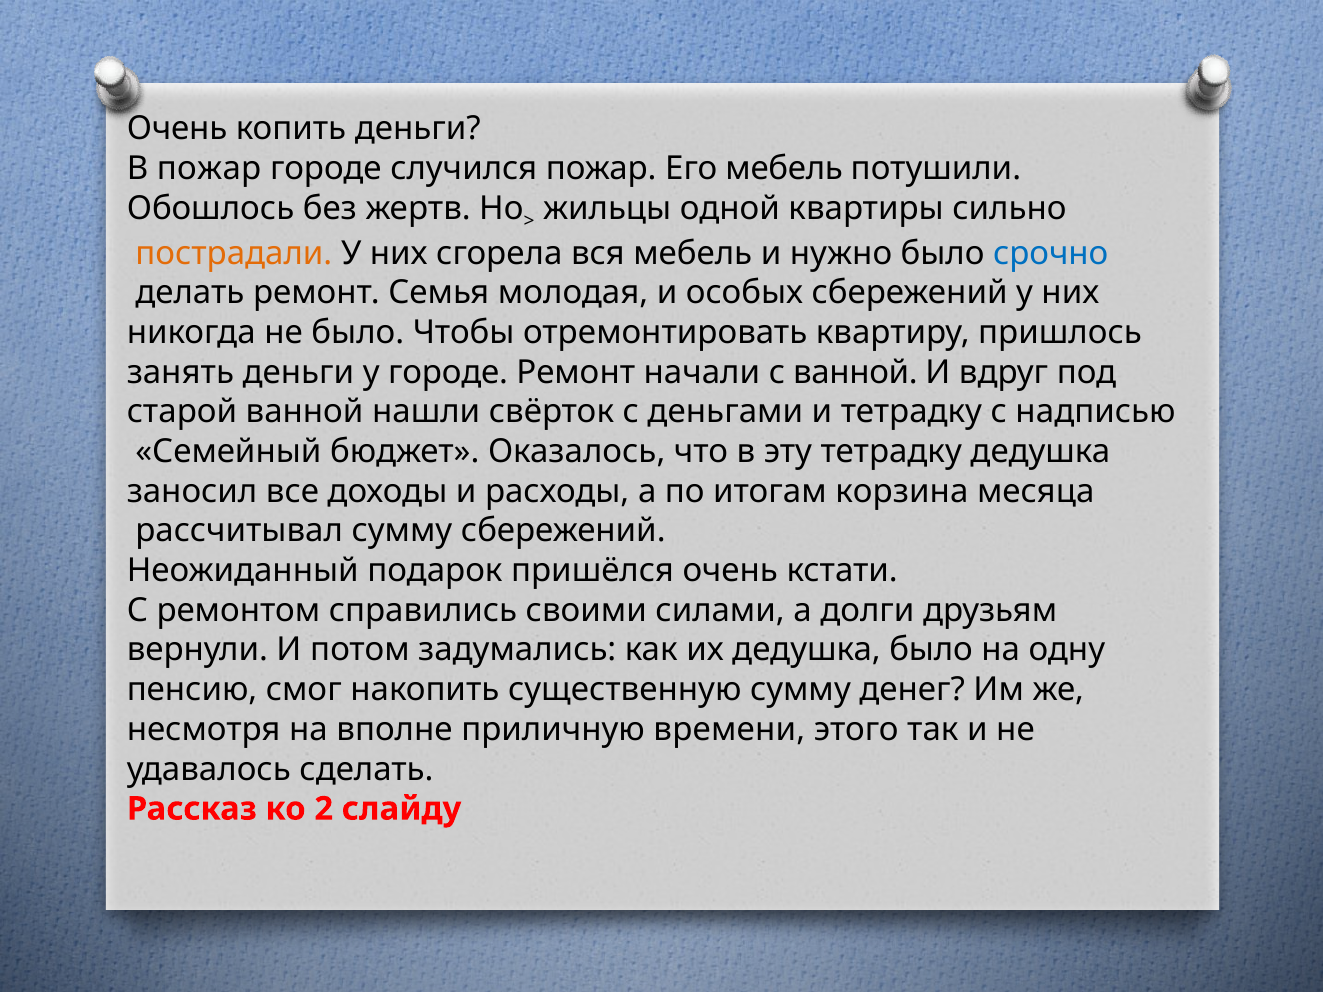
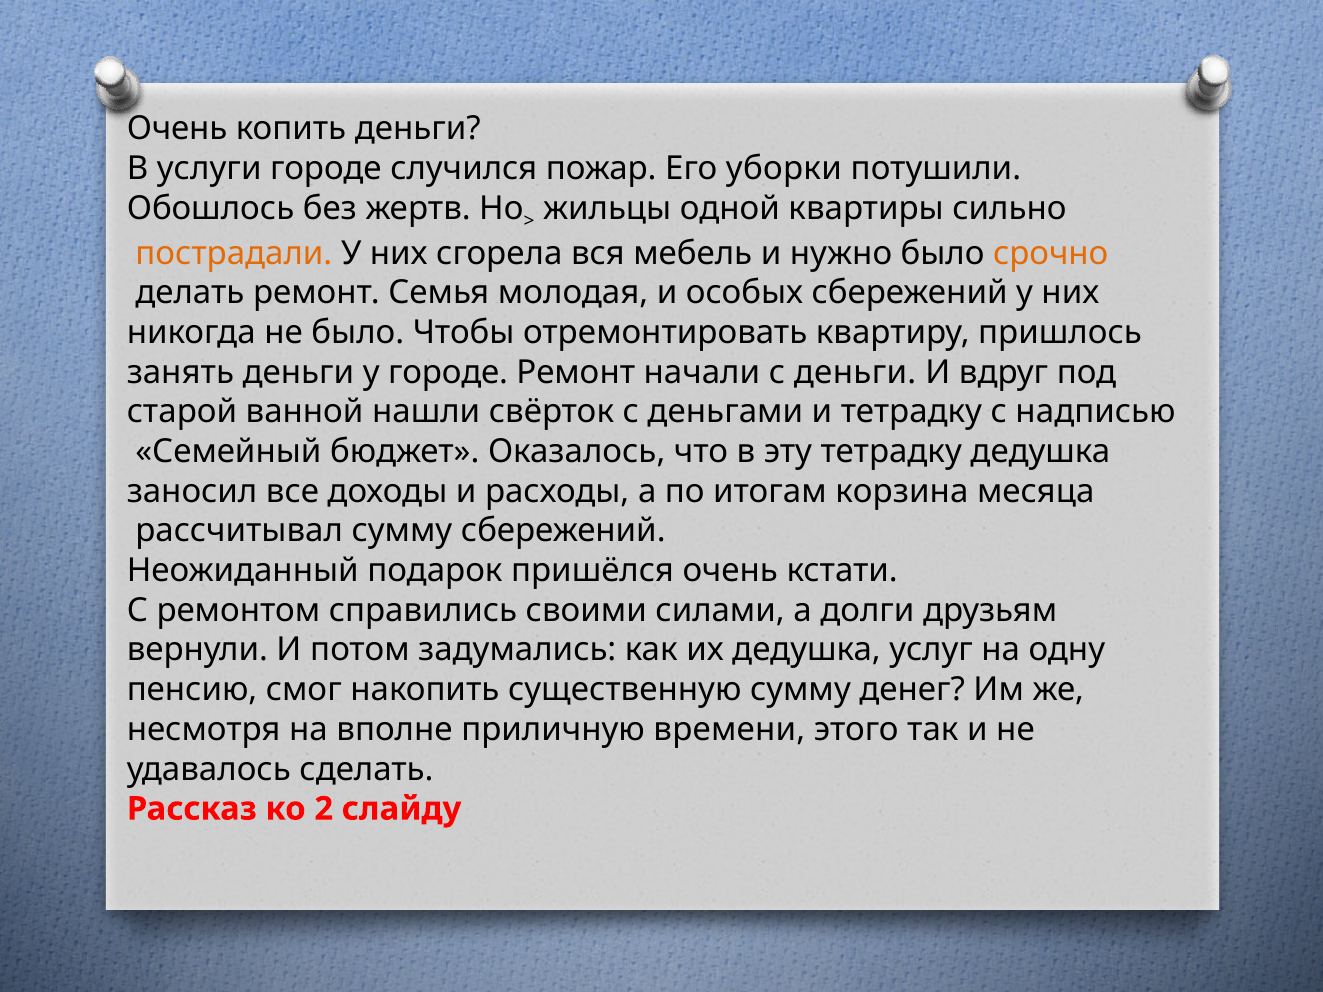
В пожар: пожар -> услуги
Его мебель: мебель -> уборки
срочно colour: blue -> orange
с ванной: ванной -> деньги
дедушка было: было -> услуг
